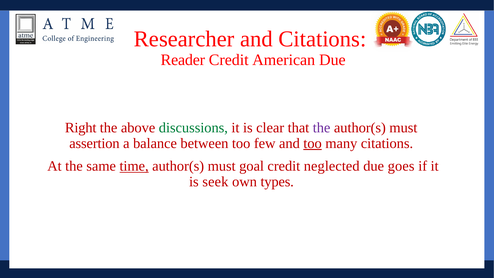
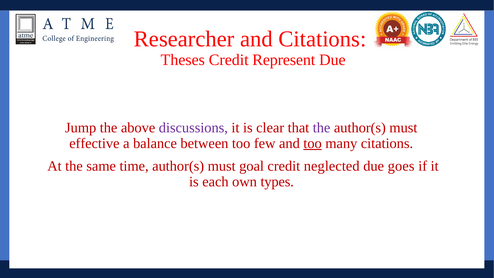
Reader: Reader -> Theses
American: American -> Represent
Right: Right -> Jump
discussions colour: green -> purple
assertion: assertion -> effective
time underline: present -> none
seek: seek -> each
